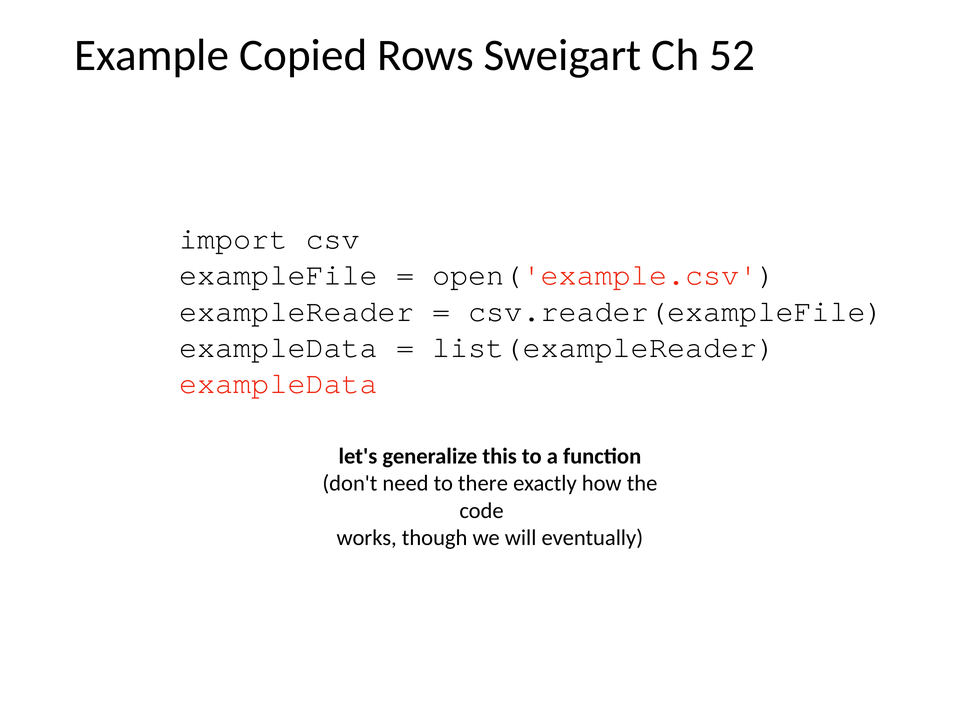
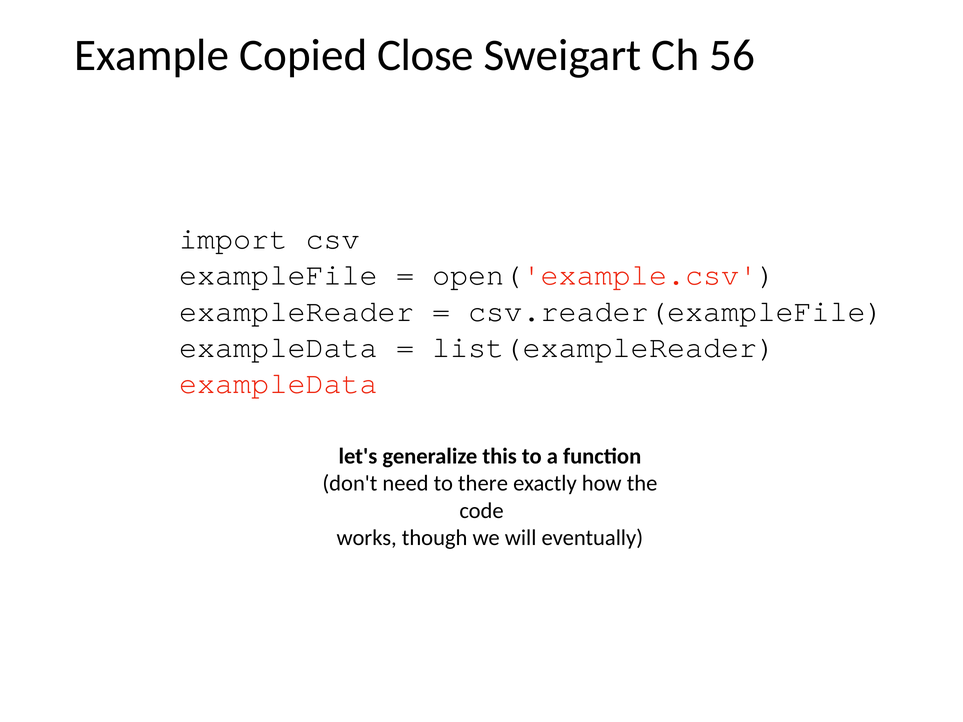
Rows: Rows -> Close
52: 52 -> 56
